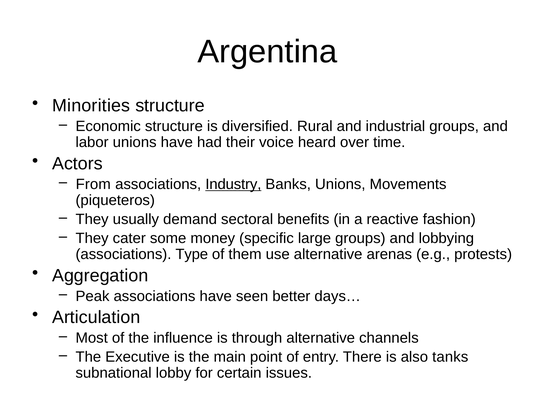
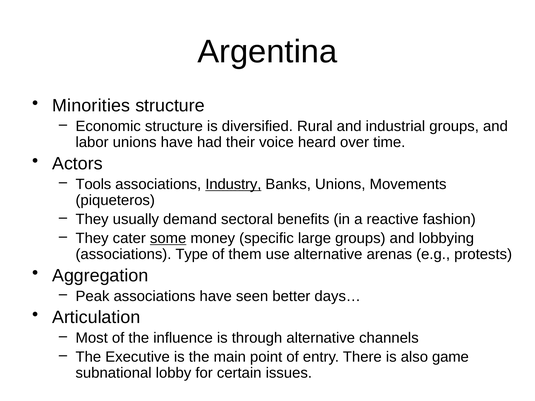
From: From -> Tools
some underline: none -> present
tanks: tanks -> game
